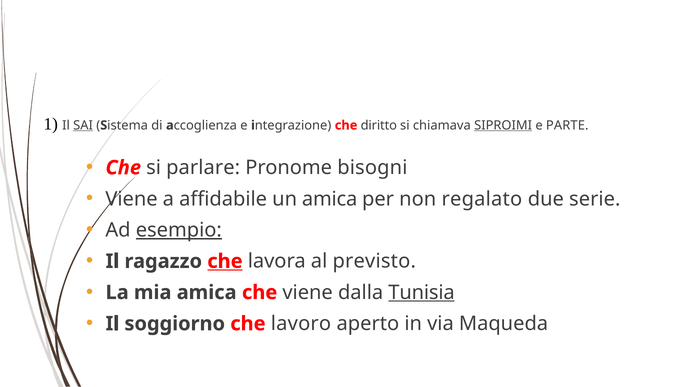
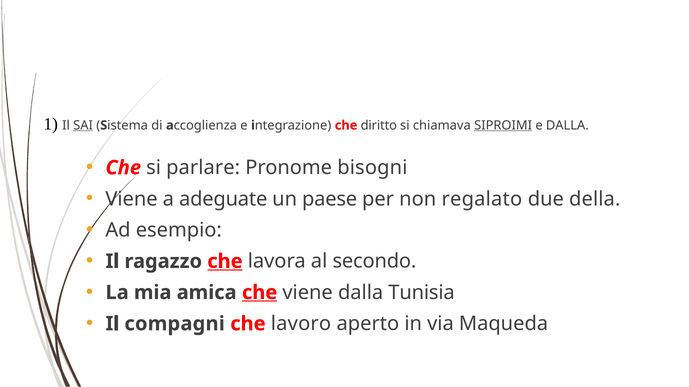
e PARTE: PARTE -> DALLA
affidabile: affidabile -> adeguate
un amica: amica -> paese
serie: serie -> della
esempio underline: present -> none
previsto: previsto -> secondo
che at (260, 293) underline: none -> present
Tunisia underline: present -> none
soggiorno: soggiorno -> compagni
